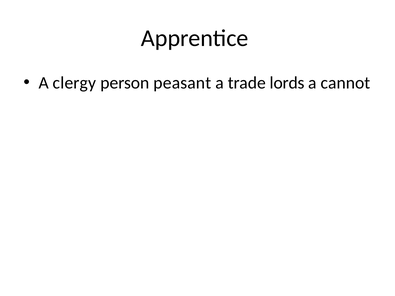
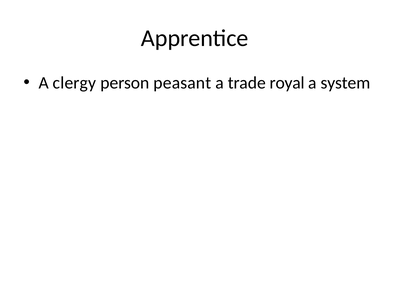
lords: lords -> royal
cannot: cannot -> system
